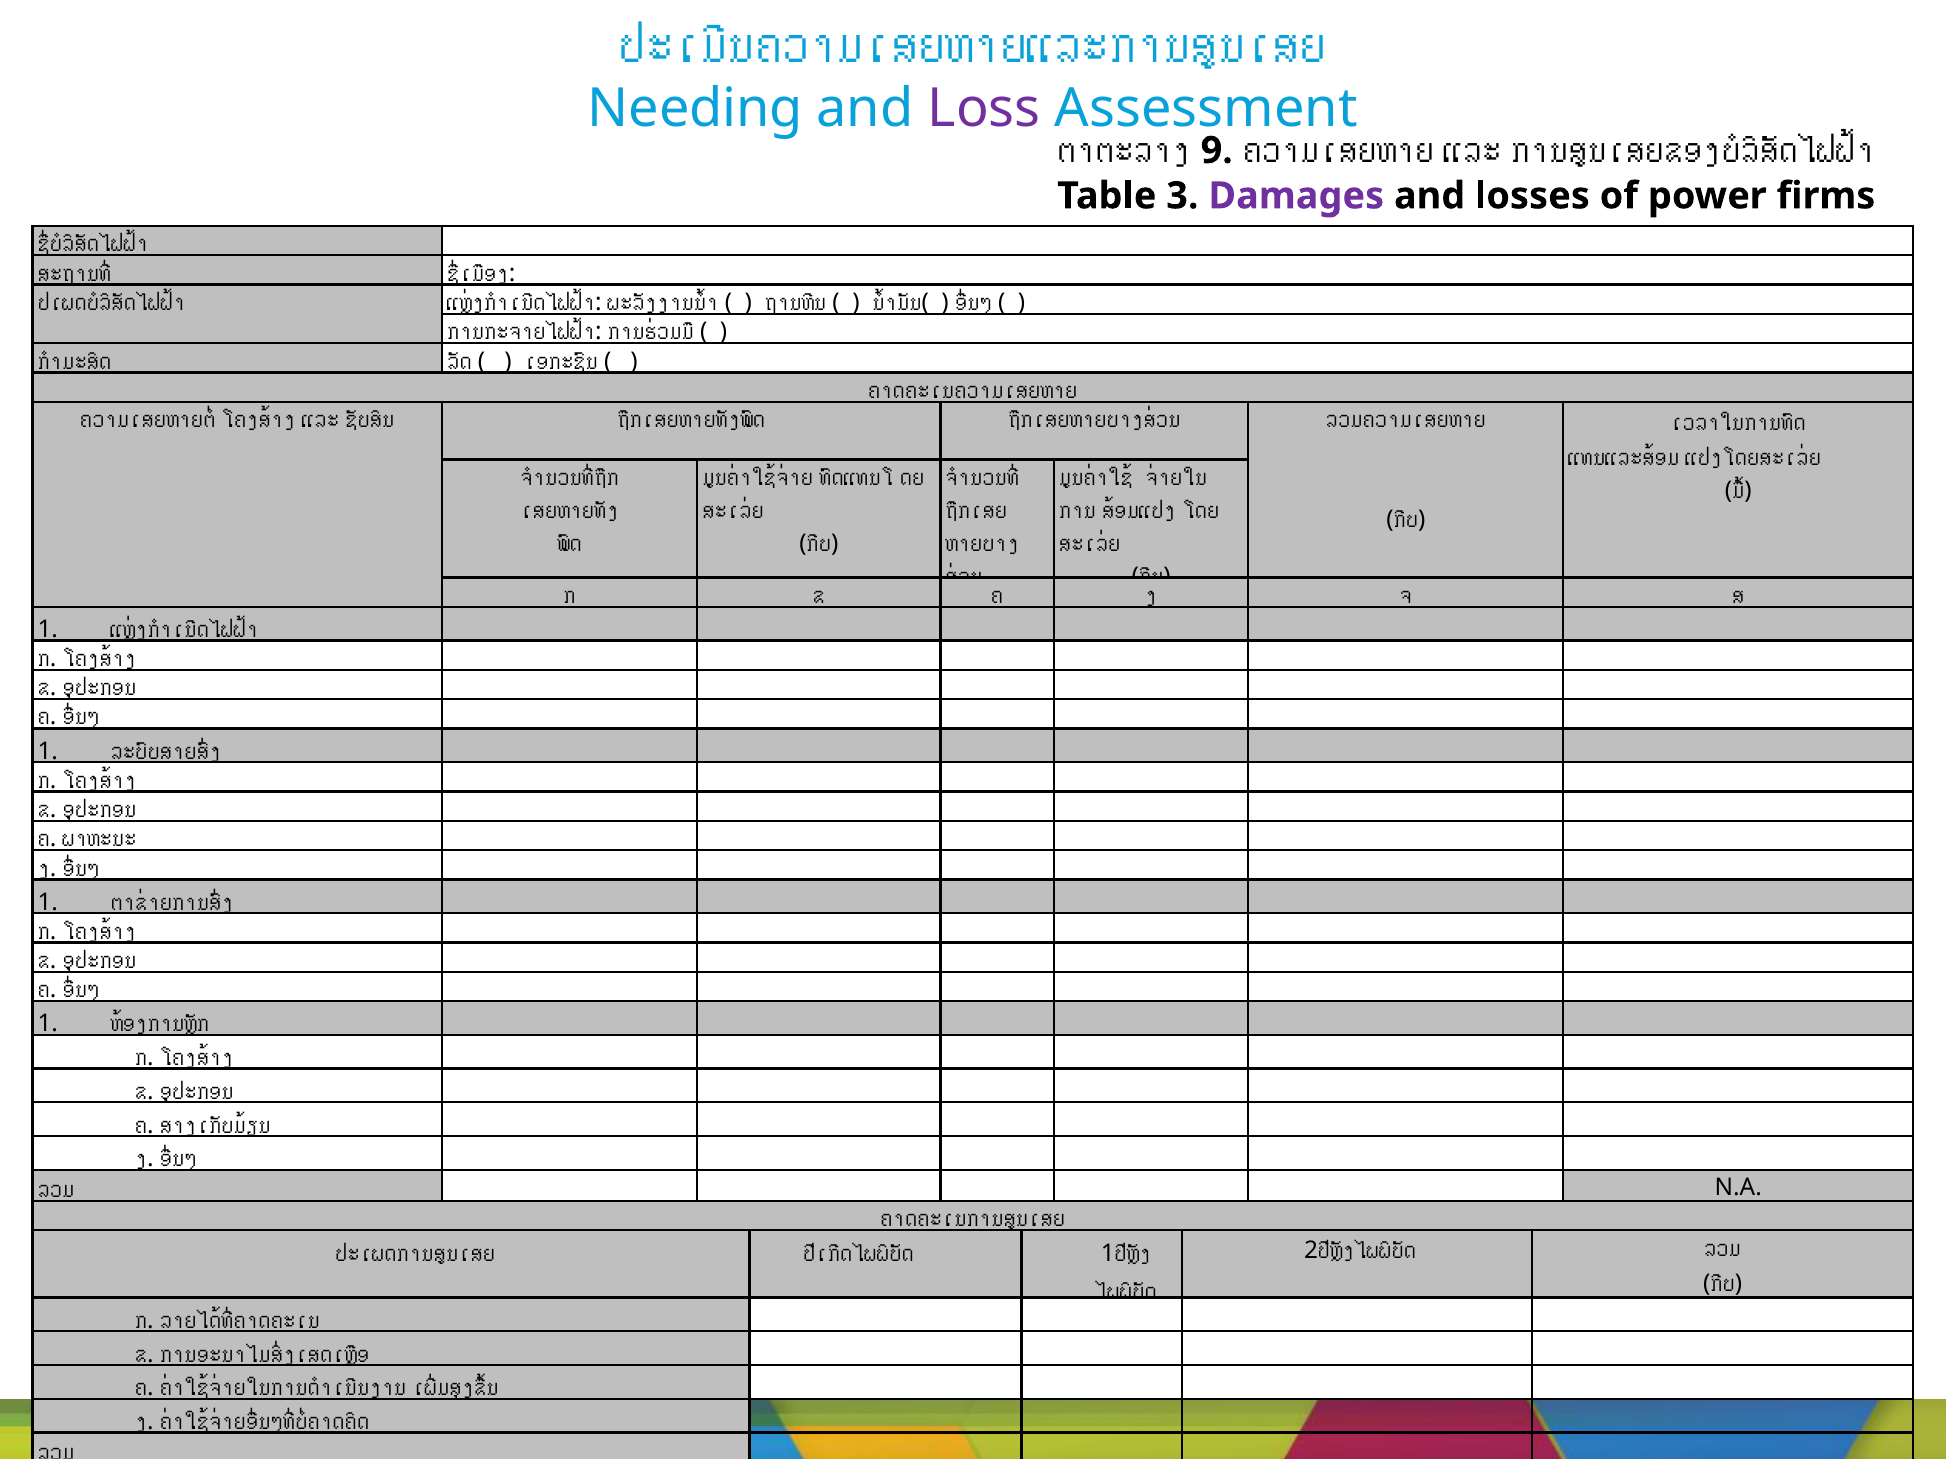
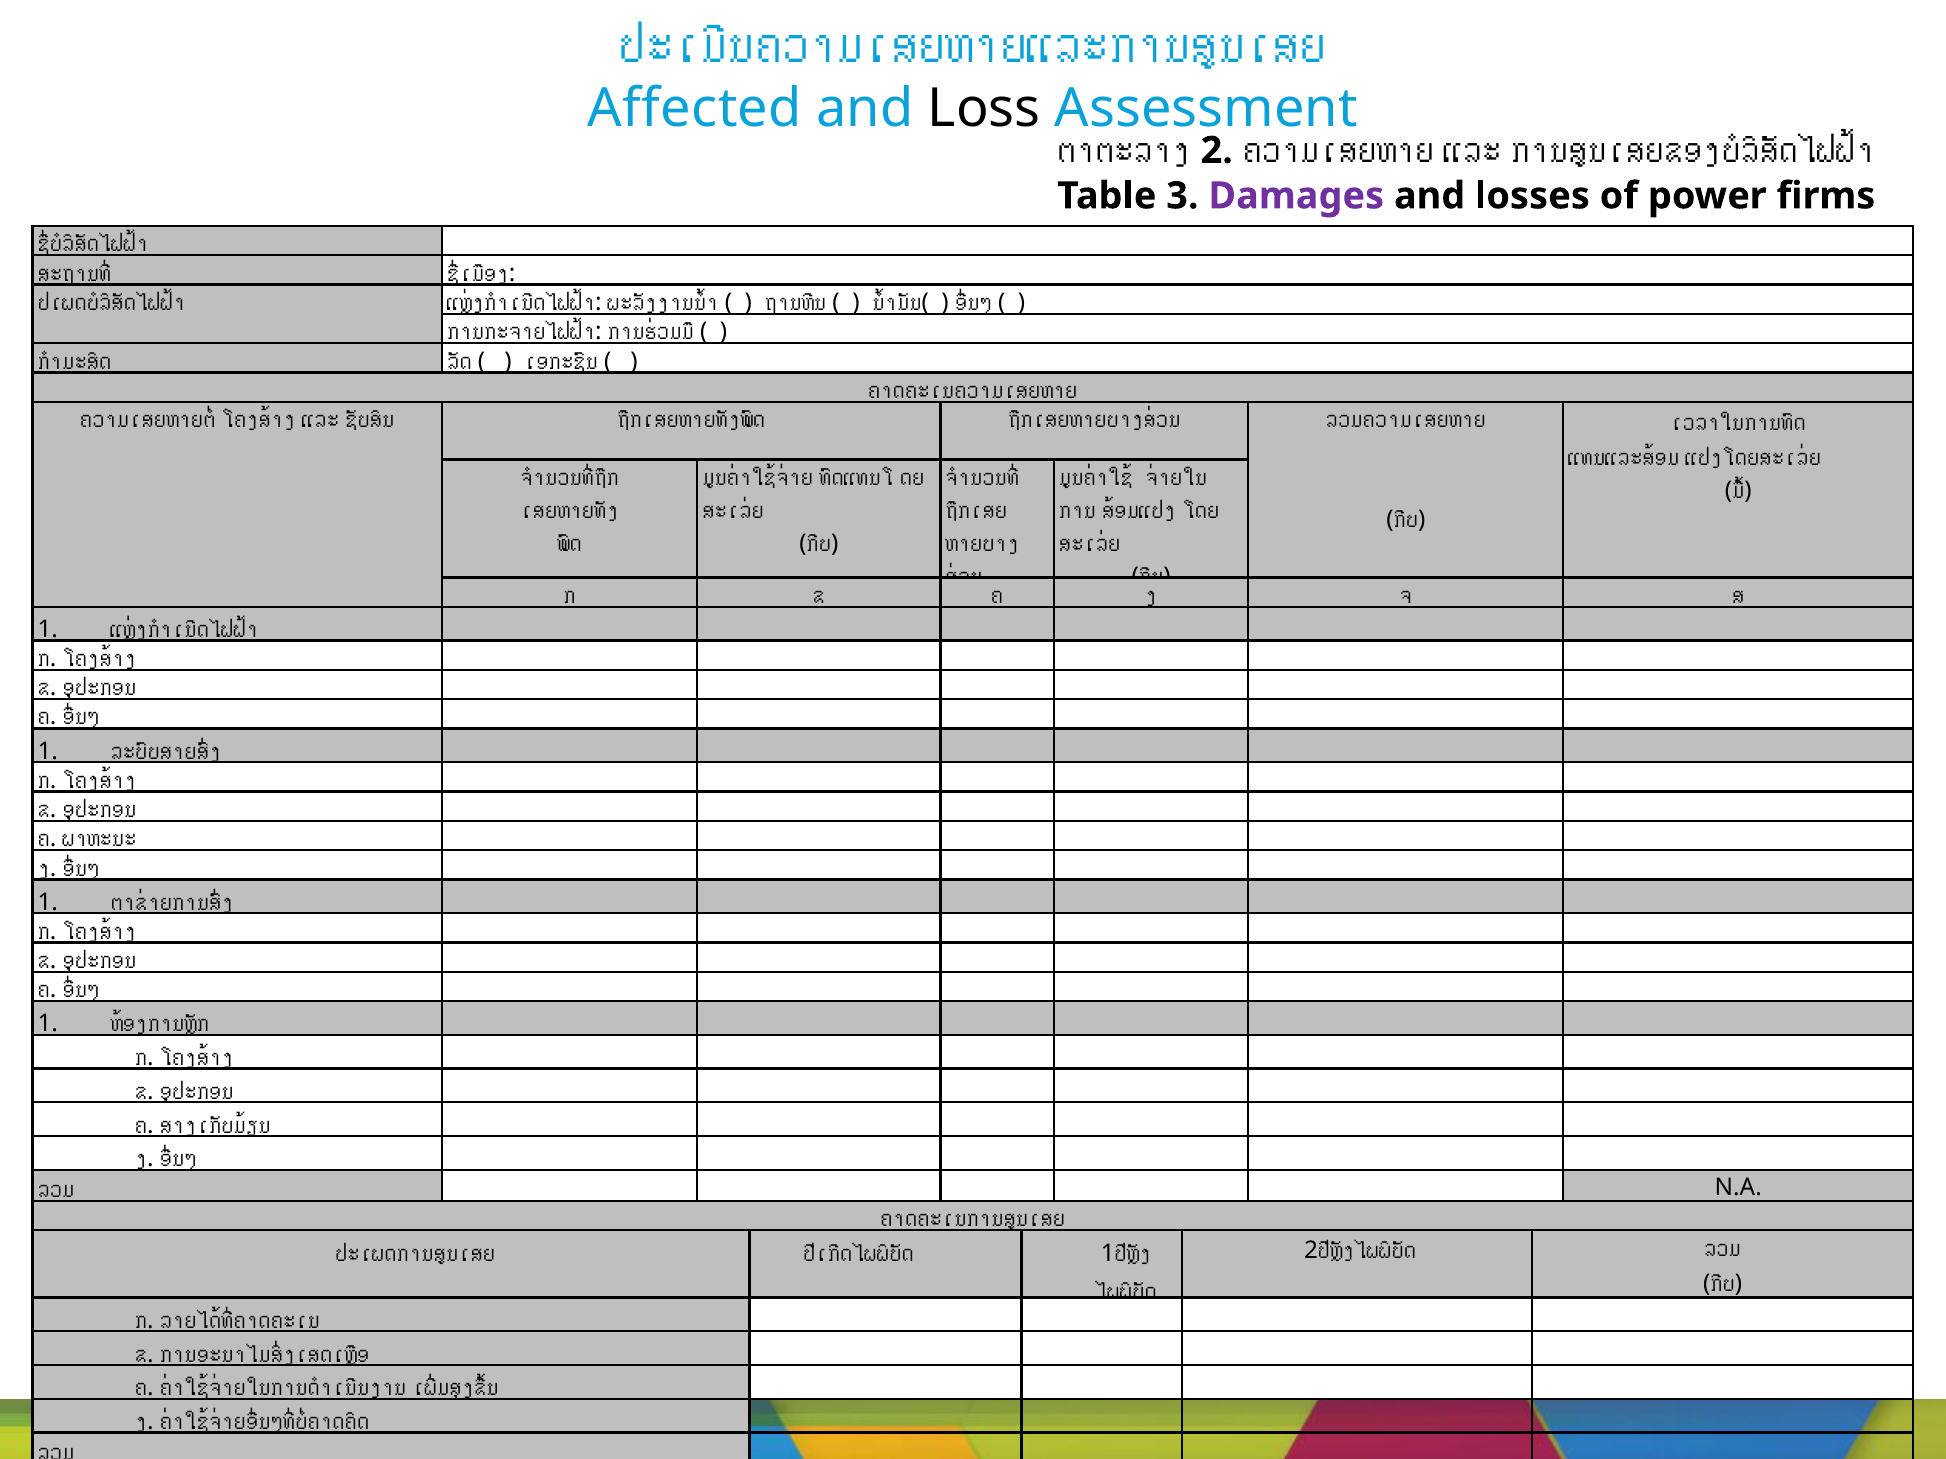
Needing: Needing -> Affected
Loss colour: purple -> black
9 at (1217, 151): 9 -> 2
